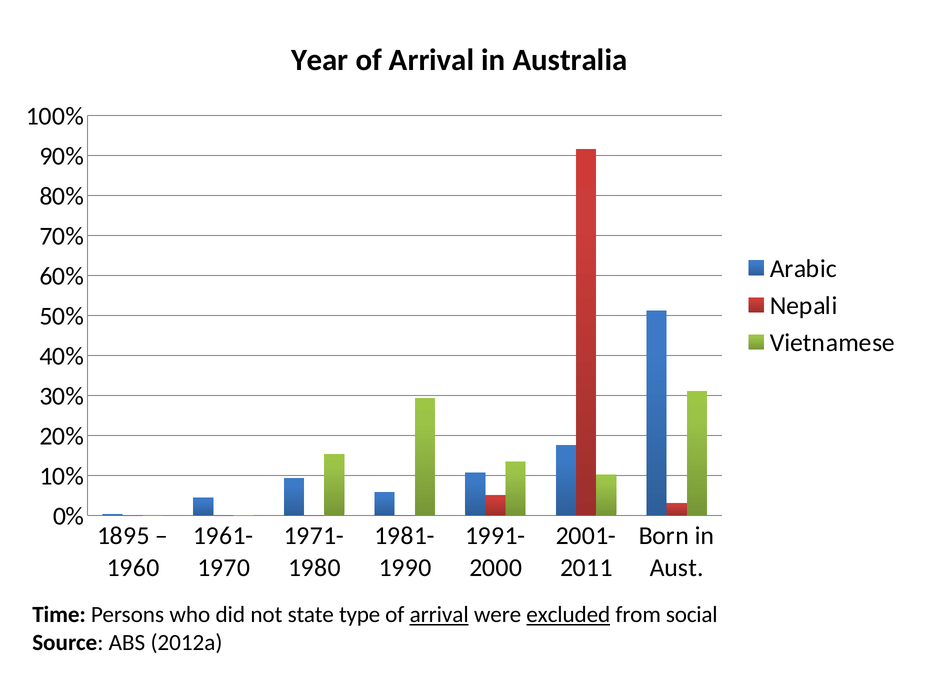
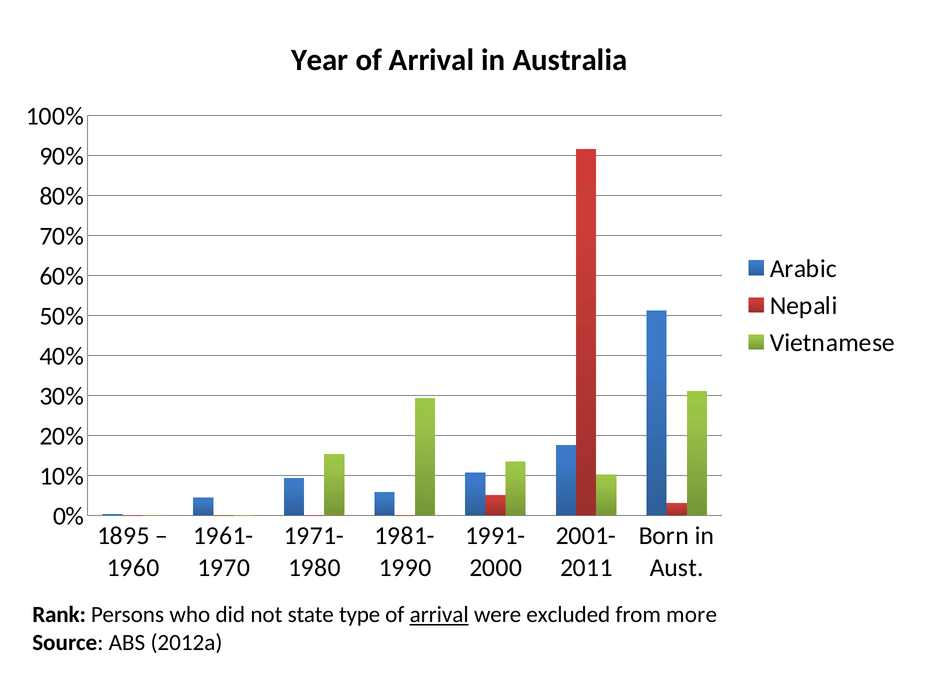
Time: Time -> Rank
excluded underline: present -> none
social: social -> more
